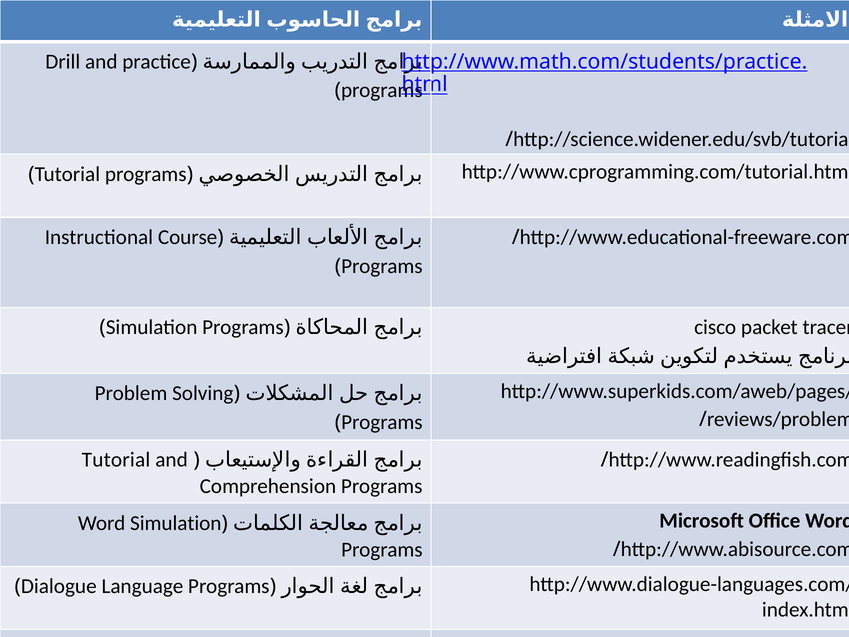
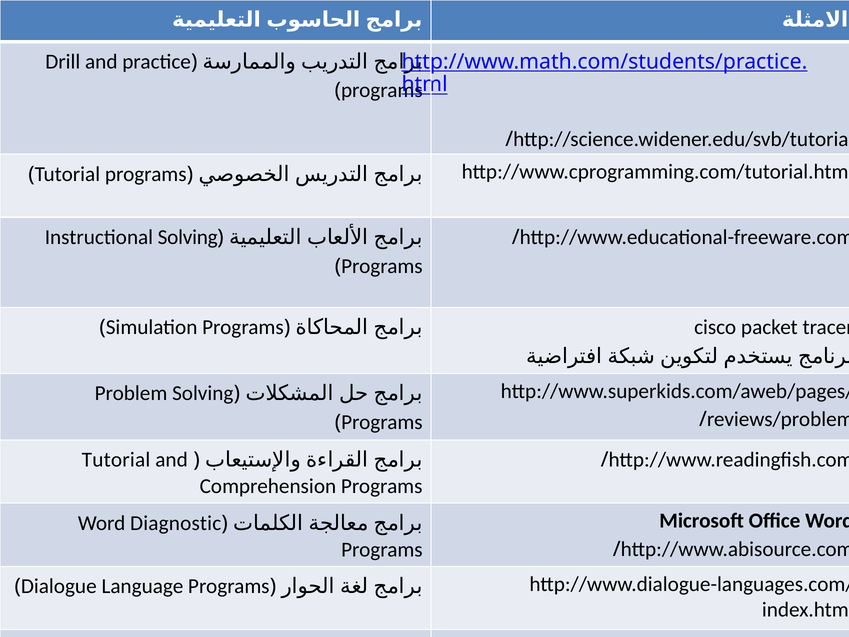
Instructional Course: Course -> Solving
Word Simulation: Simulation -> Diagnostic
